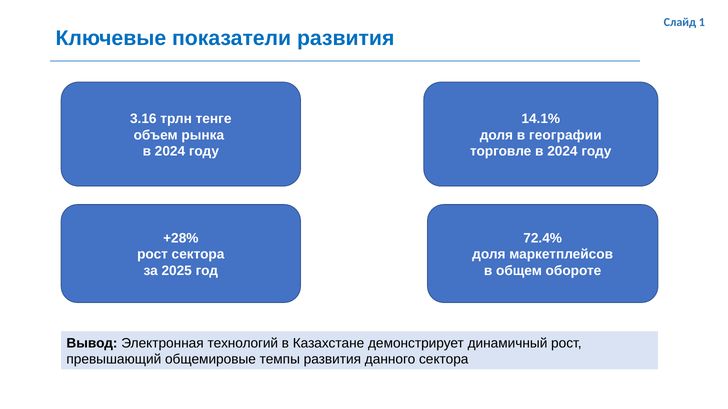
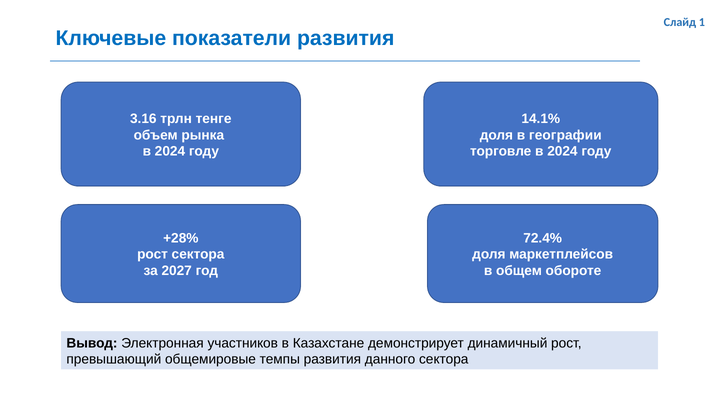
2025: 2025 -> 2027
технологий: технологий -> участников
